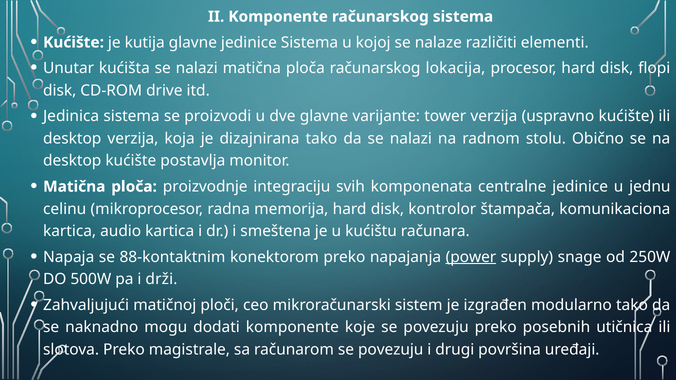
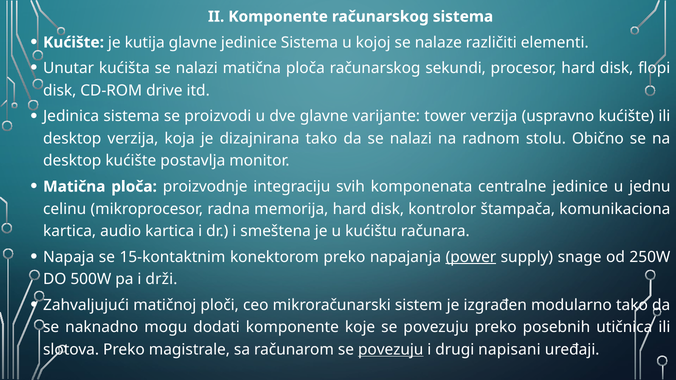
lokacija: lokacija -> sekundi
88-kontaktnim: 88-kontaktnim -> 15-kontaktnim
povezuju at (391, 350) underline: none -> present
površina: površina -> napisani
